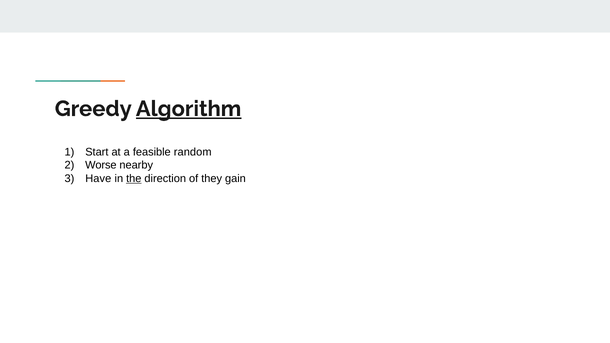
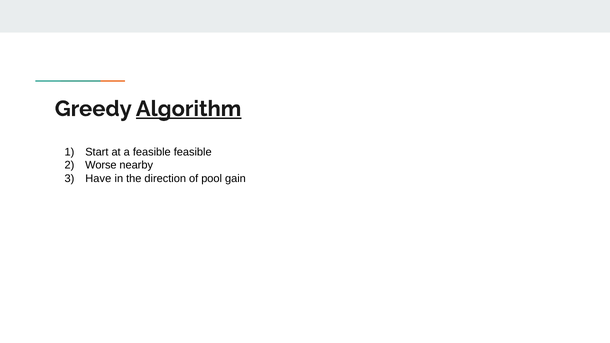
feasible random: random -> feasible
the underline: present -> none
they: they -> pool
